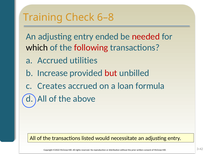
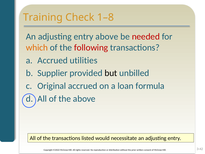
6–8: 6–8 -> 1–8
entry ended: ended -> above
which colour: black -> orange
Increase: Increase -> Supplier
but colour: red -> black
Creates: Creates -> Original
